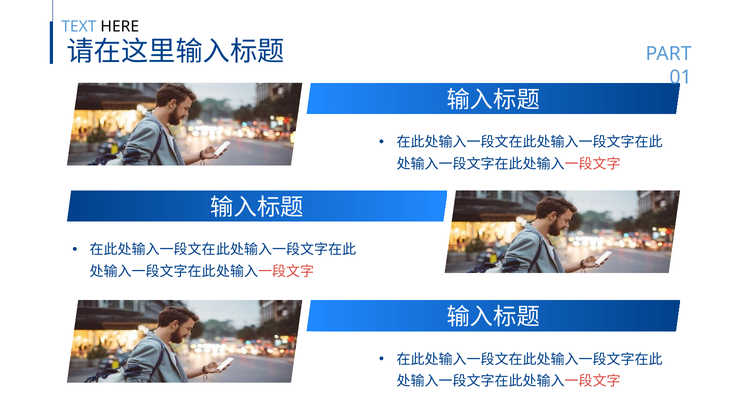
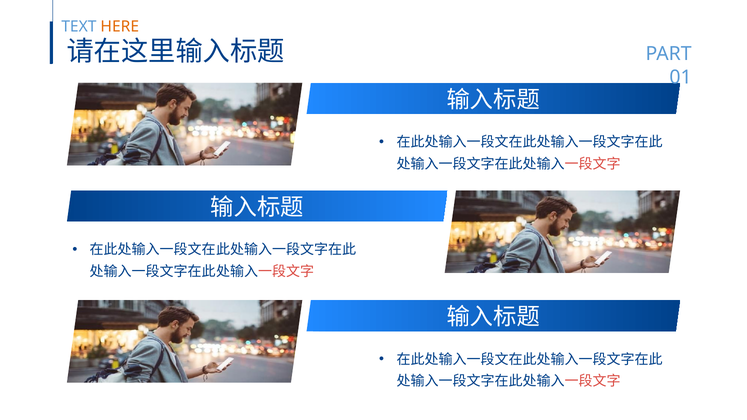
HERE colour: black -> orange
